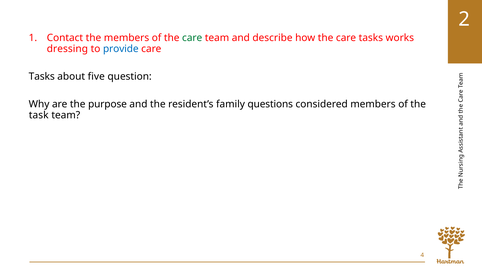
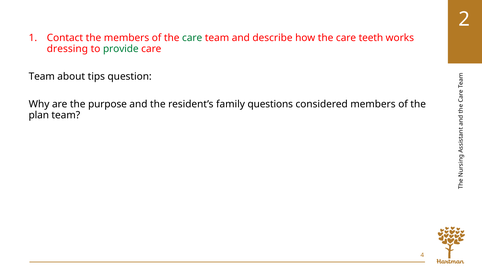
the care tasks: tasks -> teeth
provide colour: blue -> green
Tasks at (42, 77): Tasks -> Team
five: five -> tips
task: task -> plan
